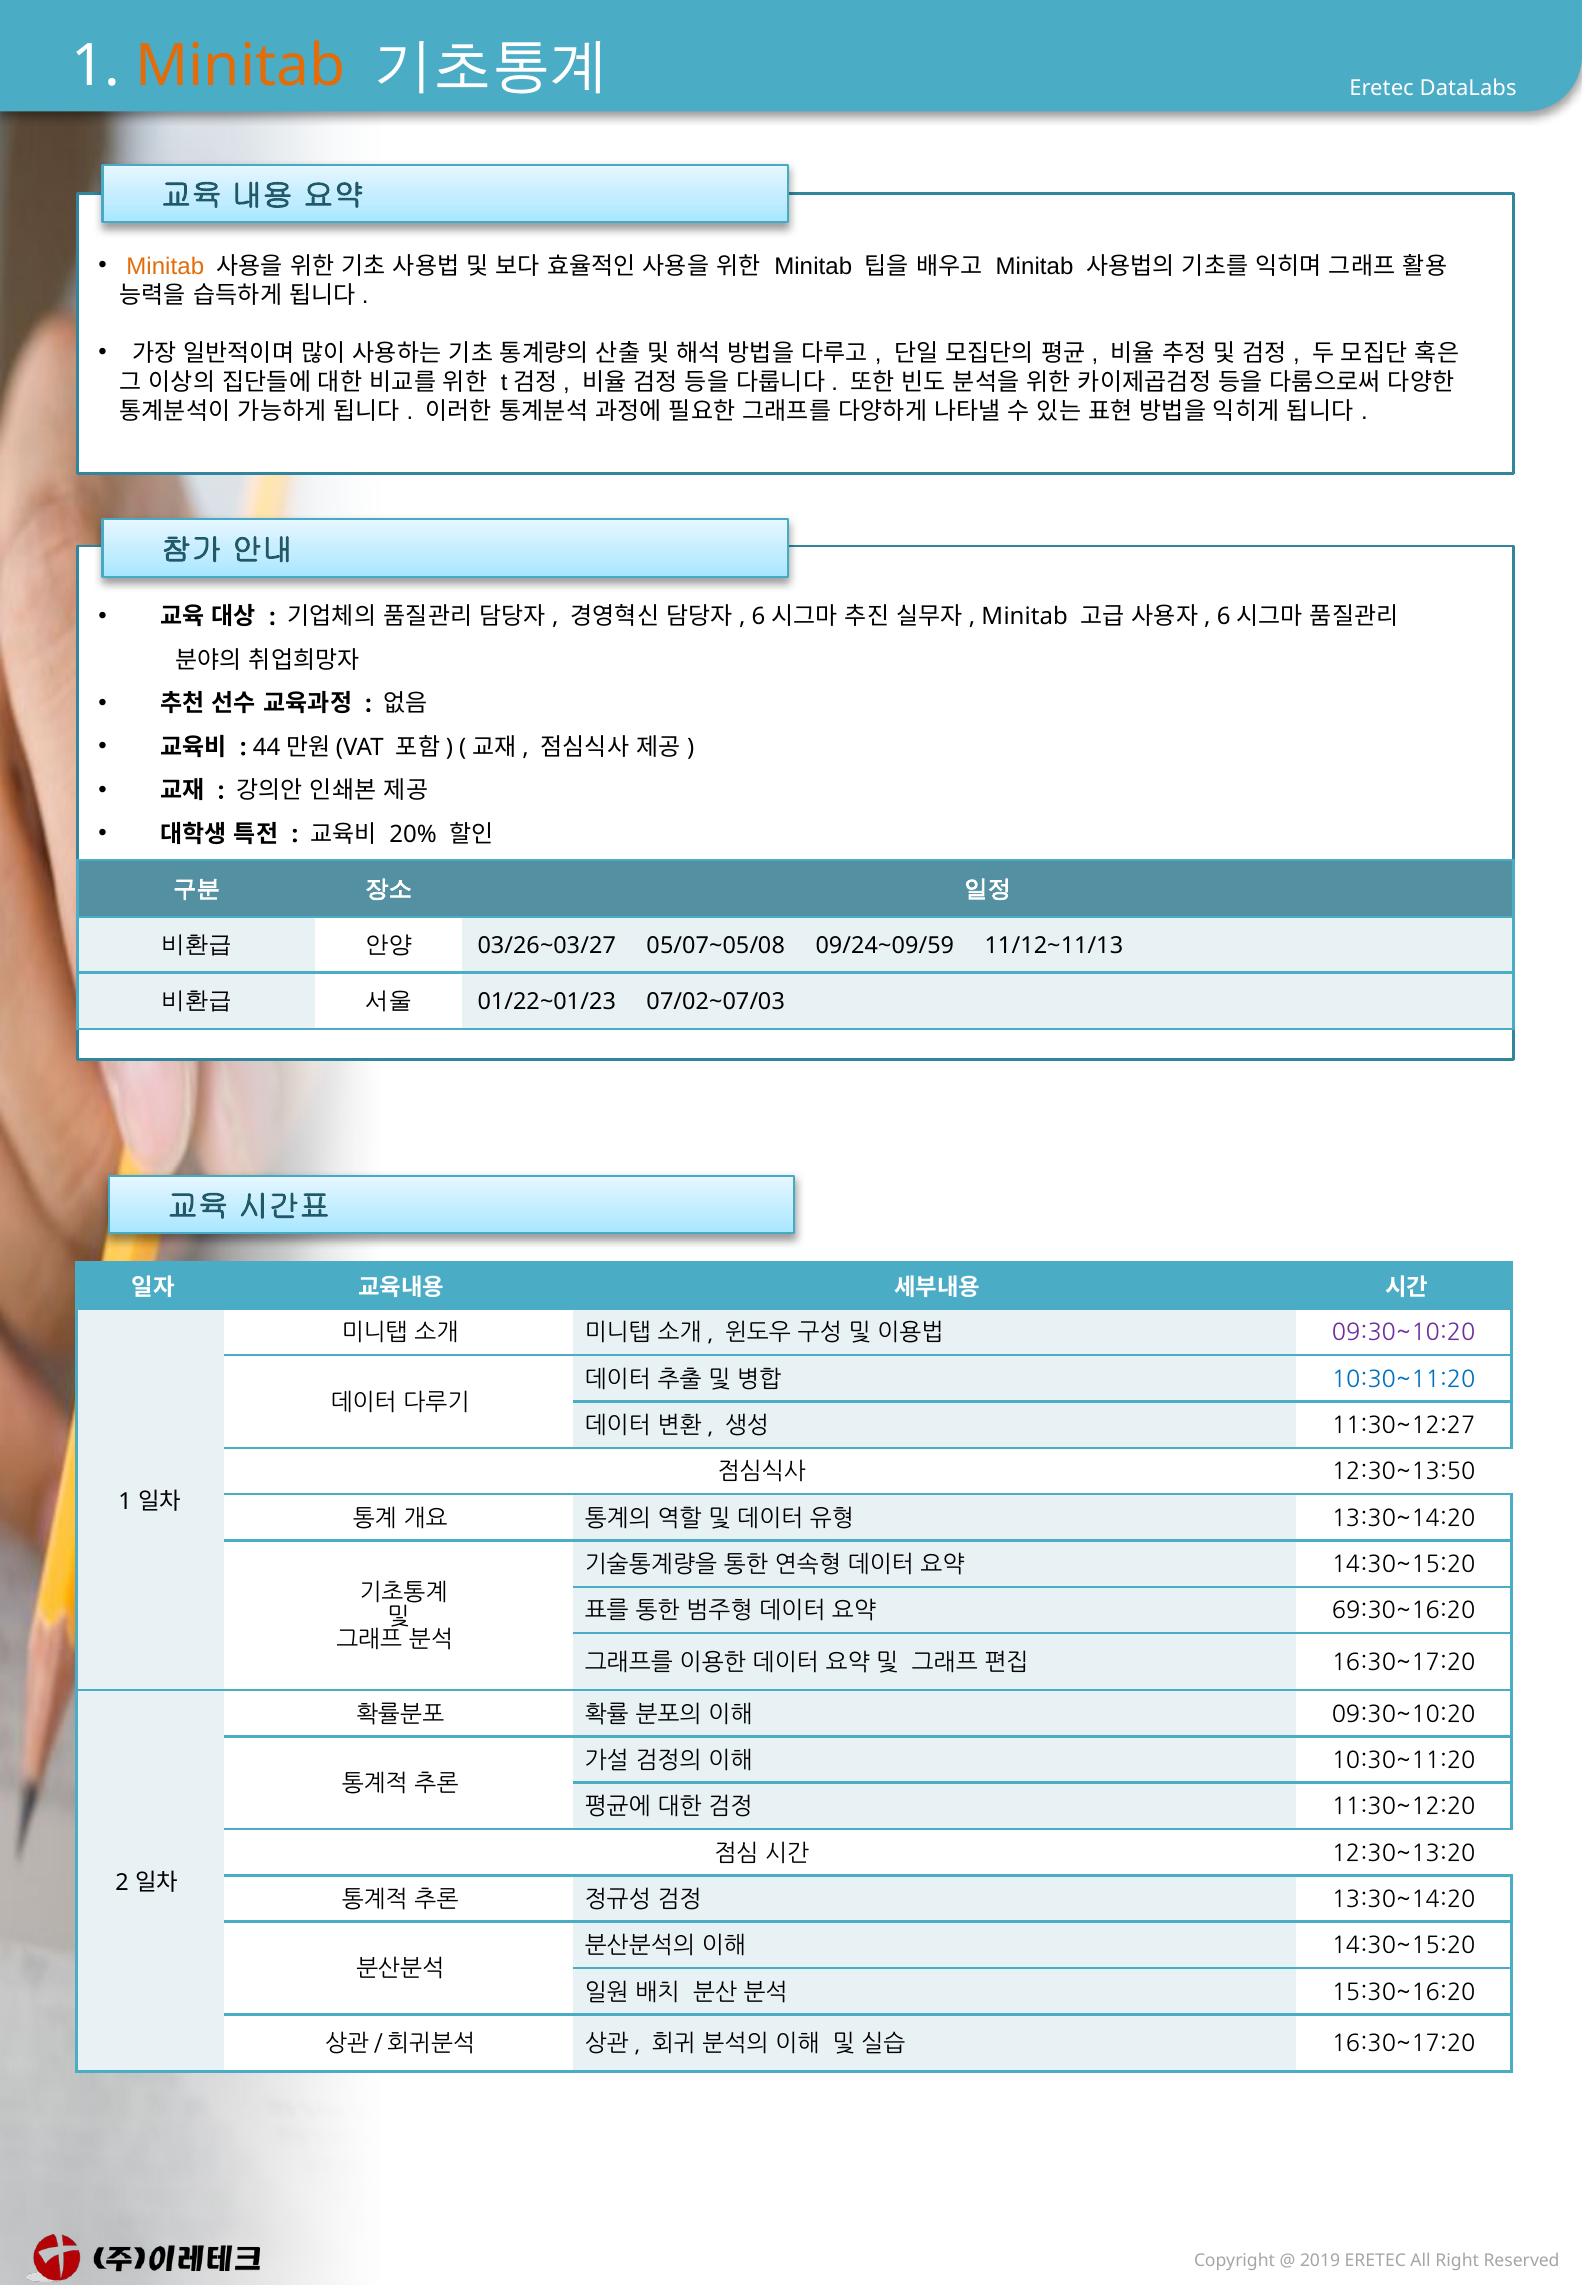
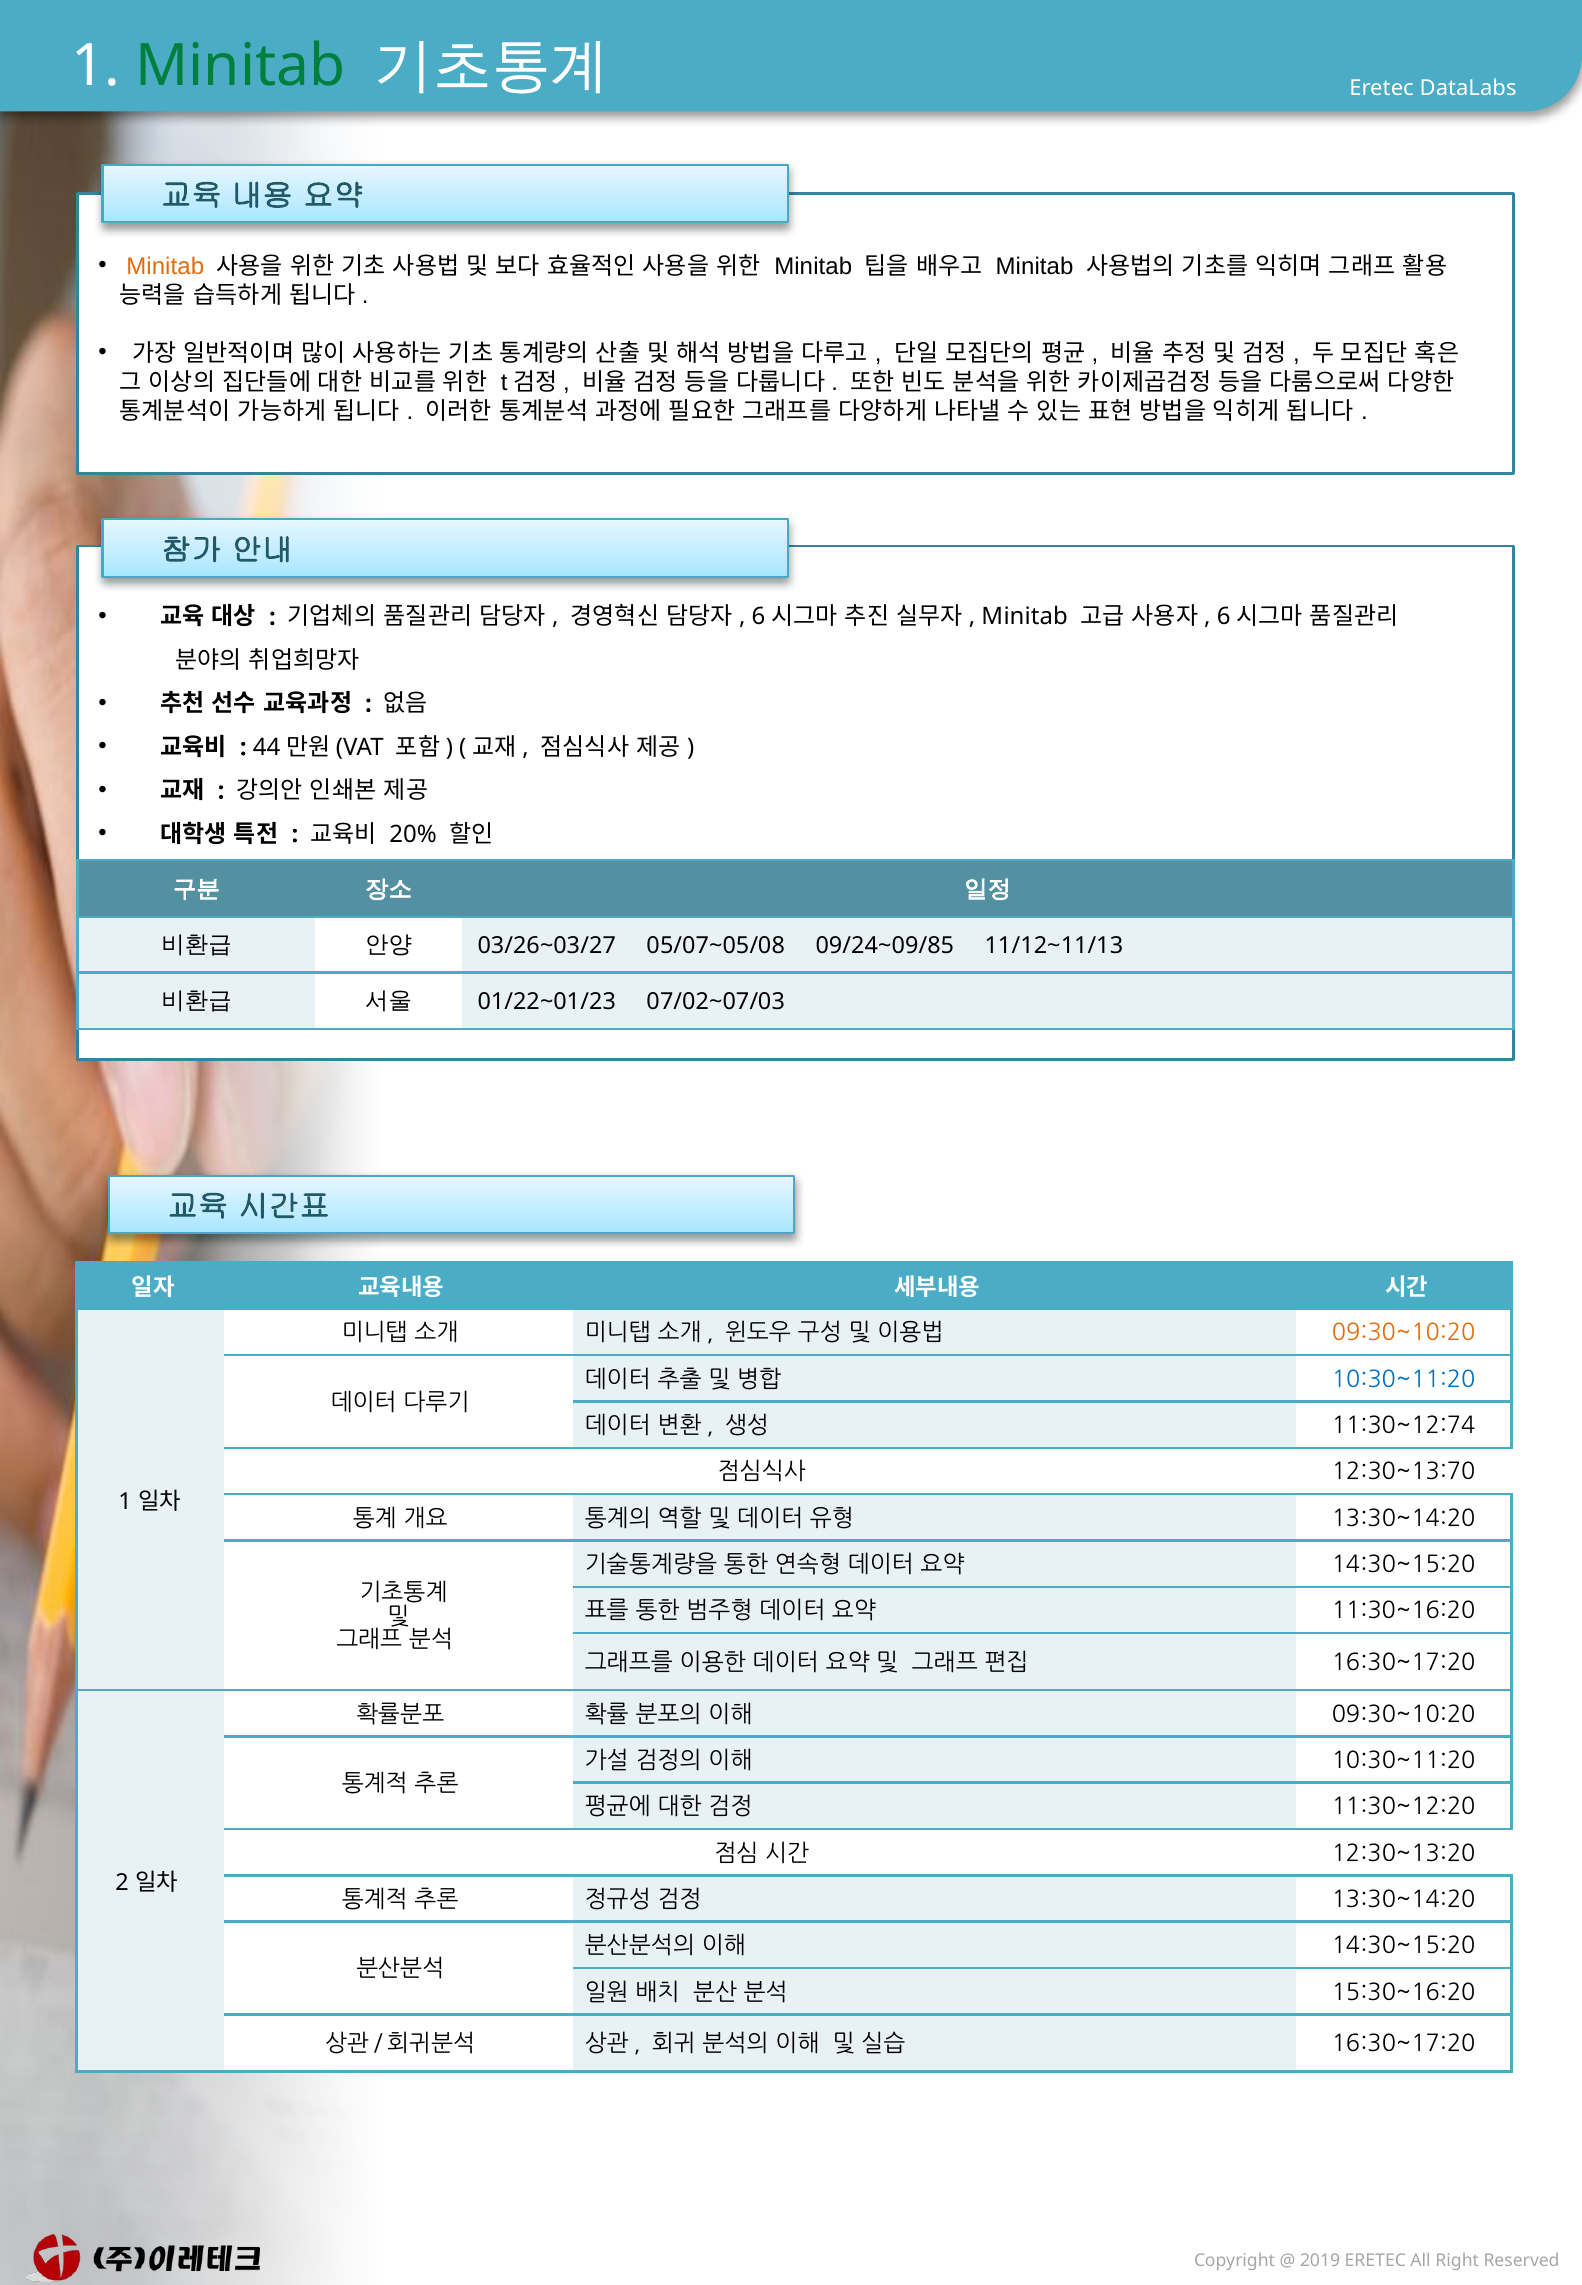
Minitab at (241, 66) colour: orange -> green
09/24~09/59: 09/24~09/59 -> 09/24~09/85
09:30~10:20 at (1404, 1333) colour: purple -> orange
11:30~12:27: 11:30~12:27 -> 11:30~12:74
12:30~13:50: 12:30~13:50 -> 12:30~13:70
69:30~16:20: 69:30~16:20 -> 11:30~16:20
